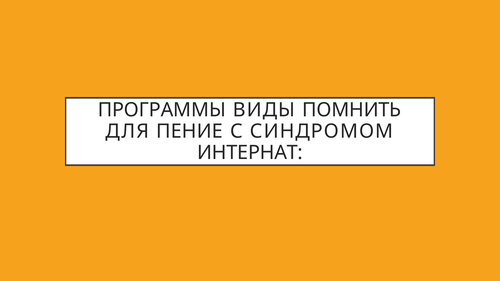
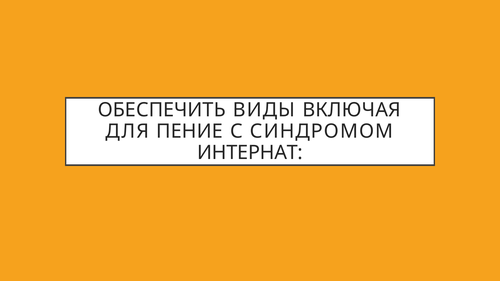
ПРОГРАММЫ: ПРОГРАММЫ -> ОБЕСПЕЧИТЬ
ПОМНИТЬ: ПОМНИТЬ -> ВКЛЮЧАЯ
